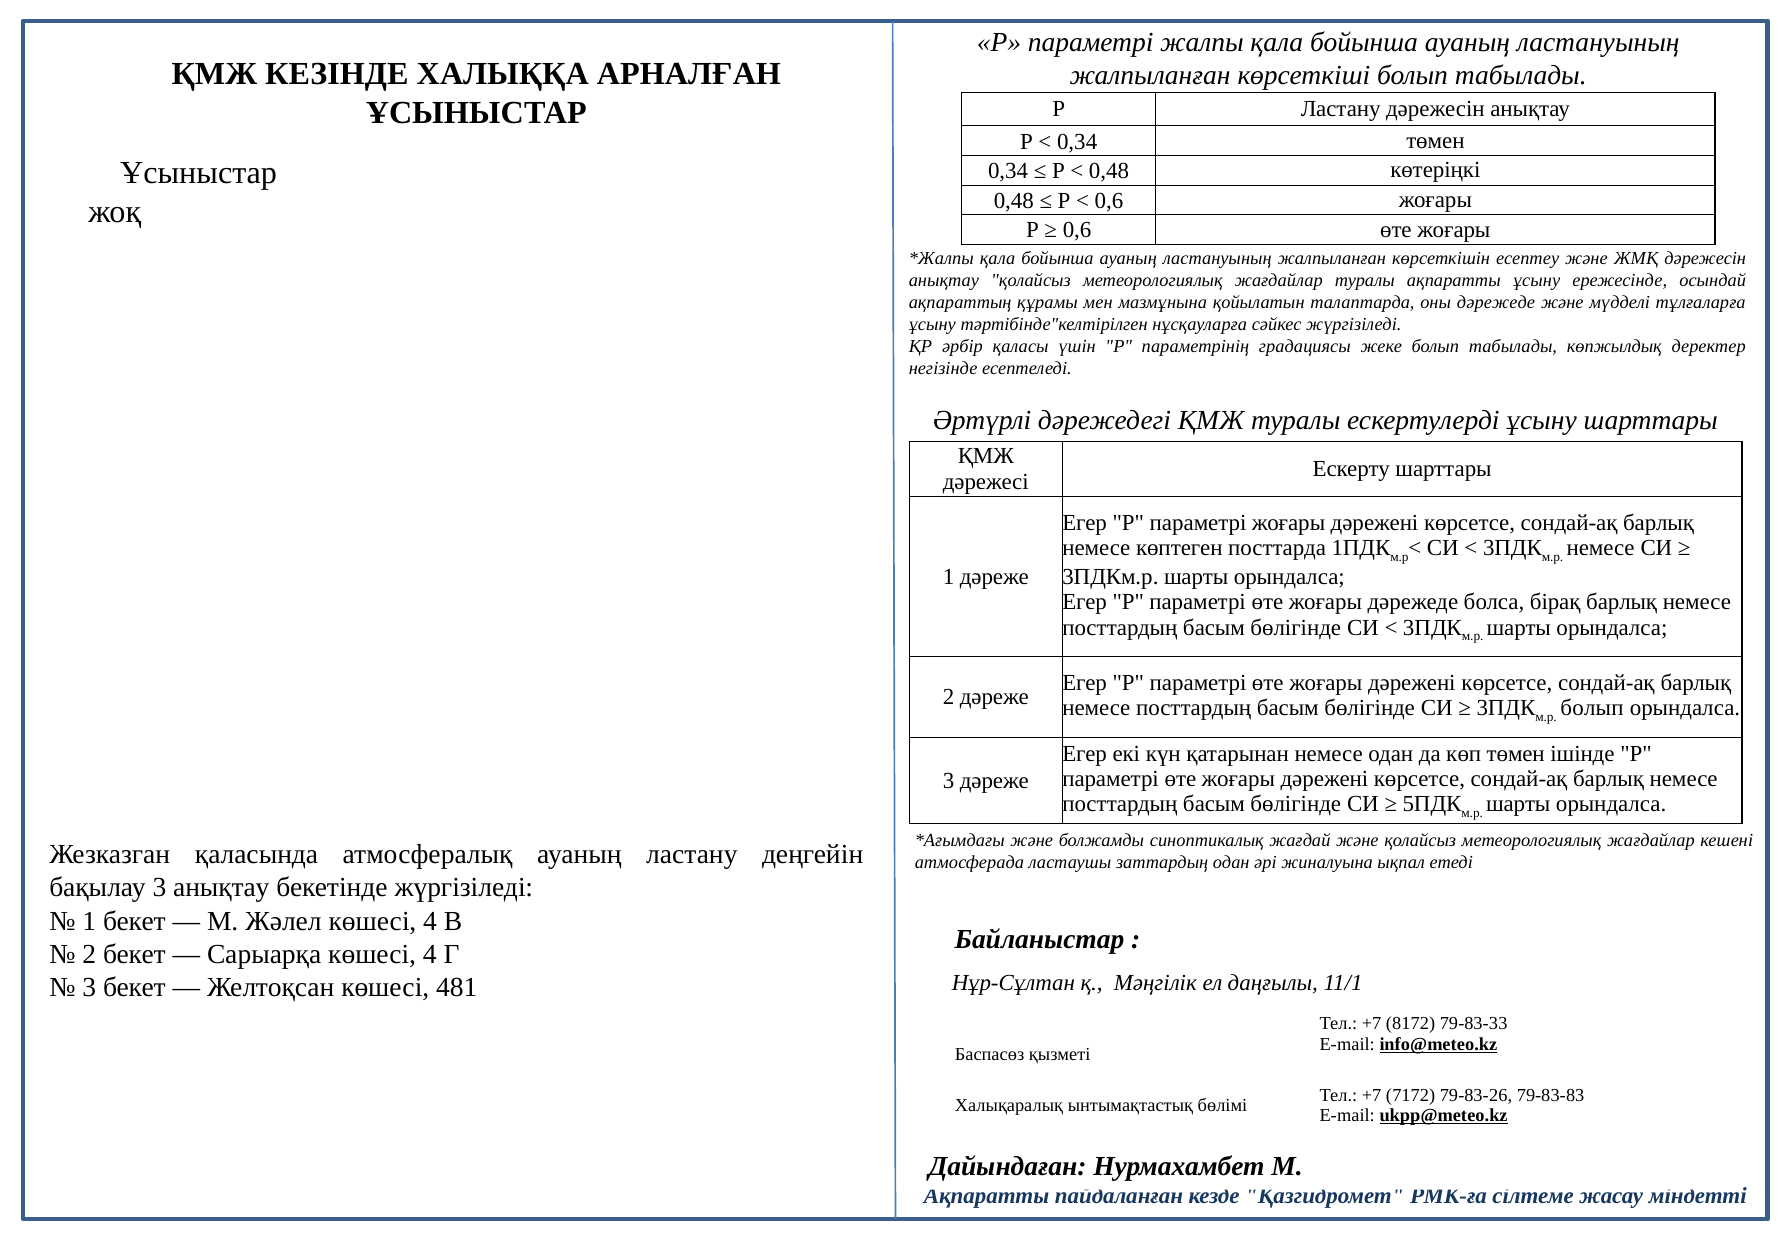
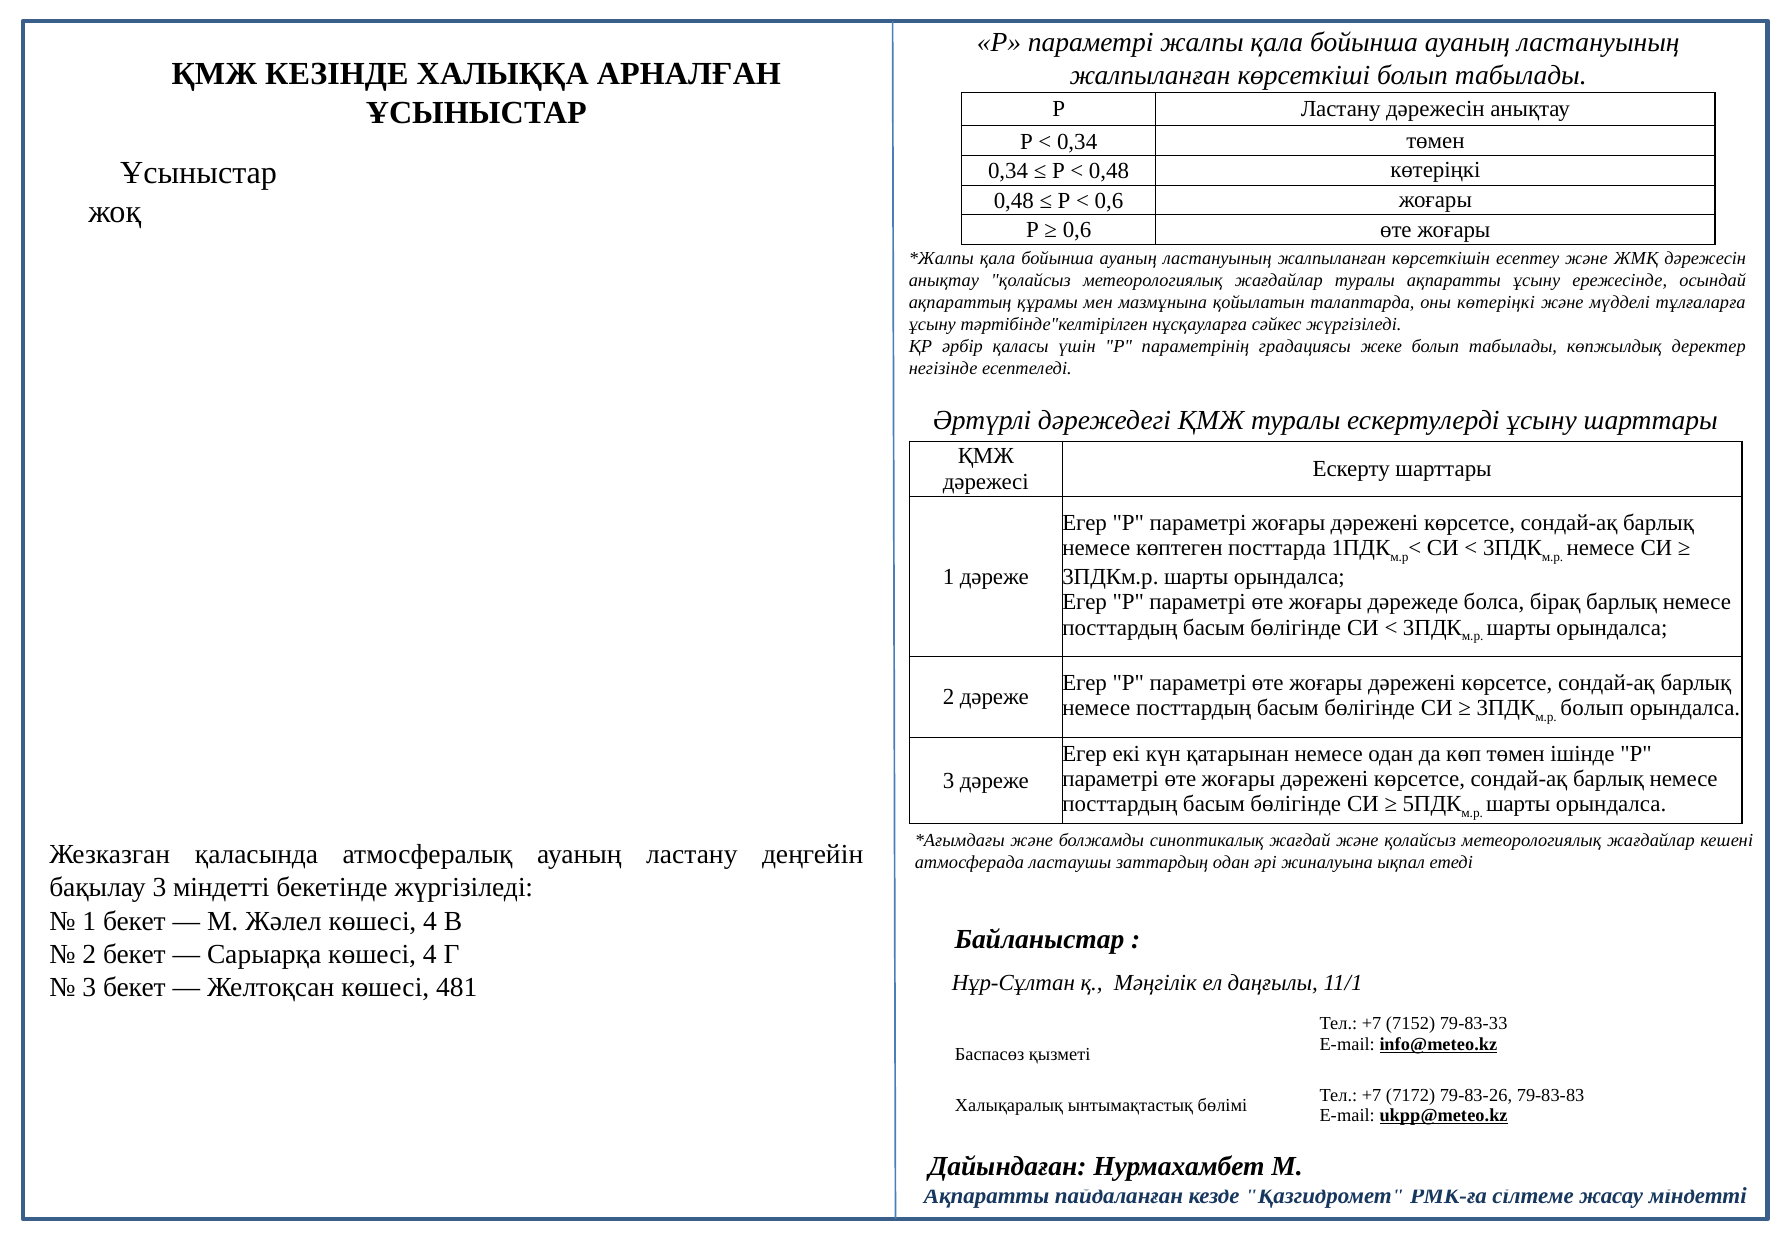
оны дәрежеде: дәрежеде -> көтеріңкі
3 анықтау: анықтау -> міндетті
8172: 8172 -> 7152
